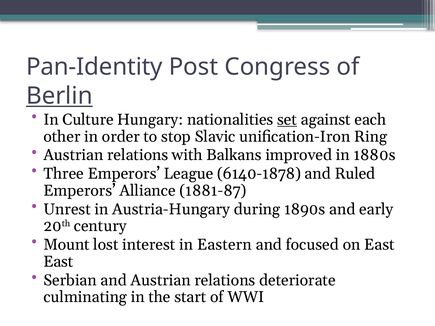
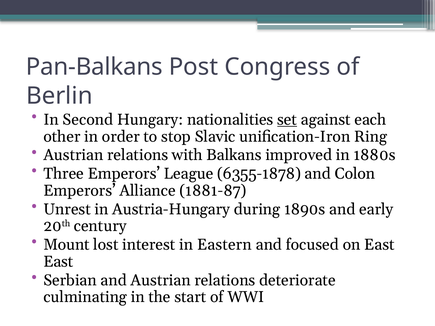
Pan-Identity: Pan-Identity -> Pan-Balkans
Berlin underline: present -> none
Culture: Culture -> Second
6140-1878: 6140-1878 -> 6355-1878
Ruled: Ruled -> Colon
